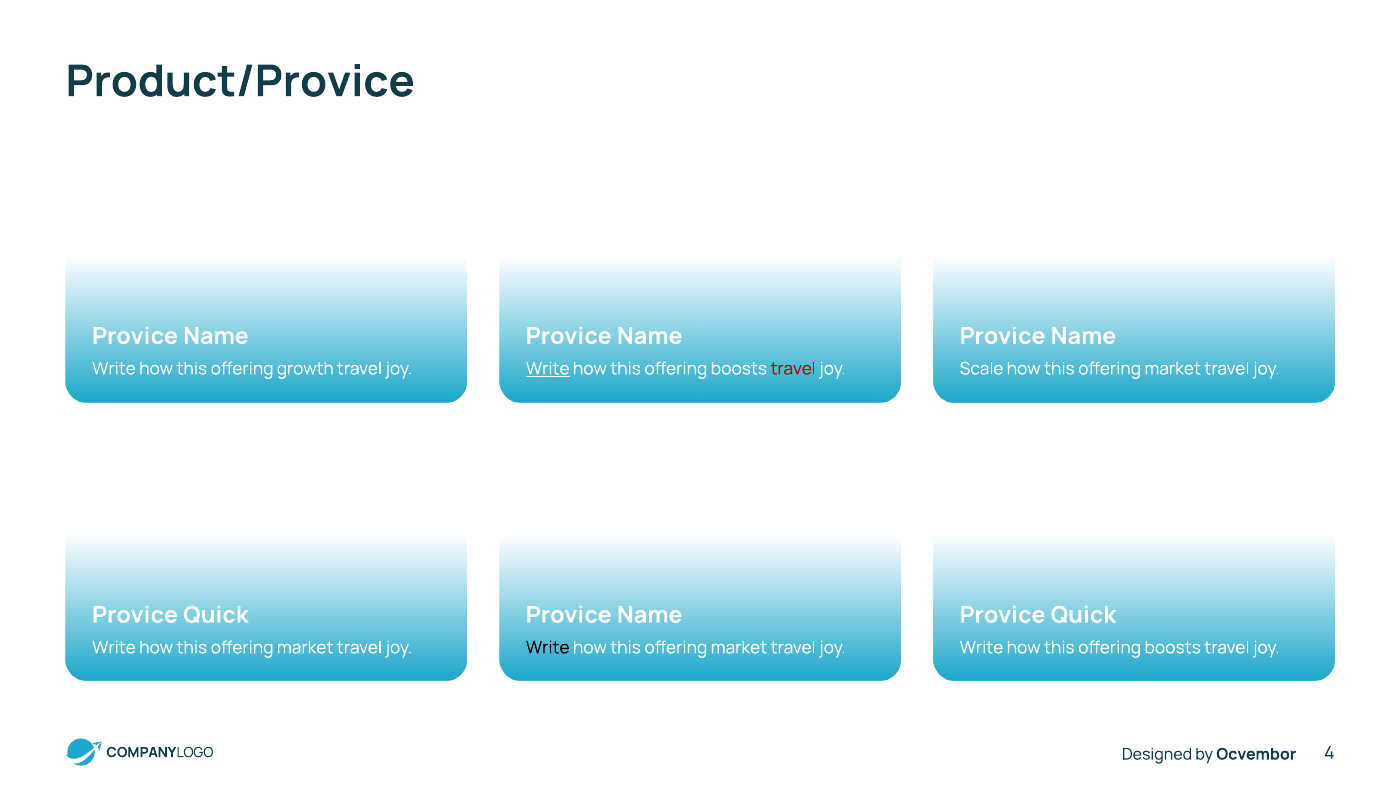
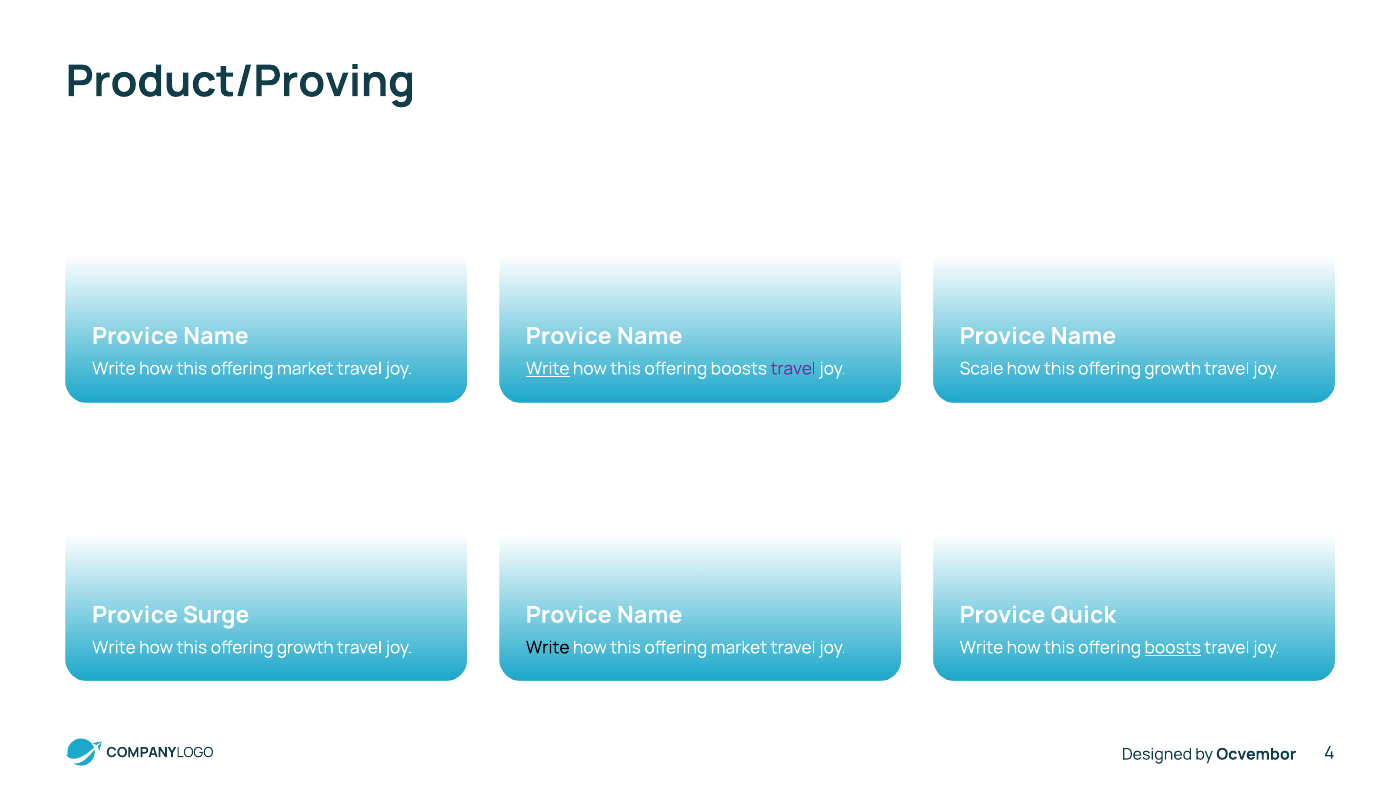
Product/Provice: Product/Provice -> Product/Proving
growth at (305, 369): growth -> market
travel at (793, 369) colour: red -> purple
market at (1173, 369): market -> growth
Quick at (216, 615): Quick -> Surge
market at (305, 648): market -> growth
boosts at (1173, 648) underline: none -> present
